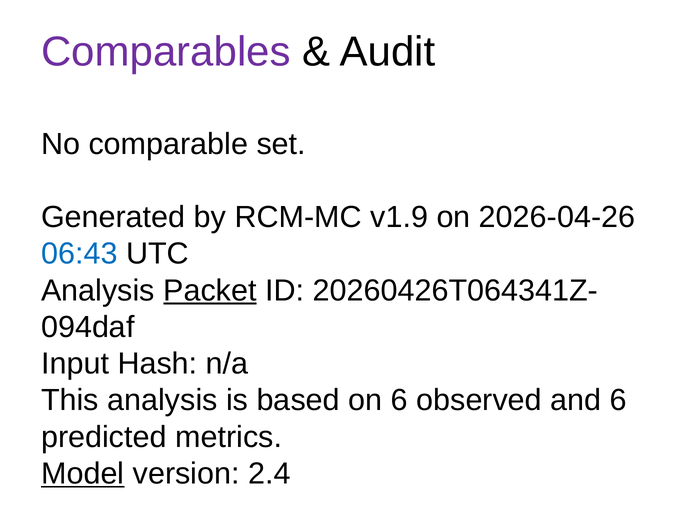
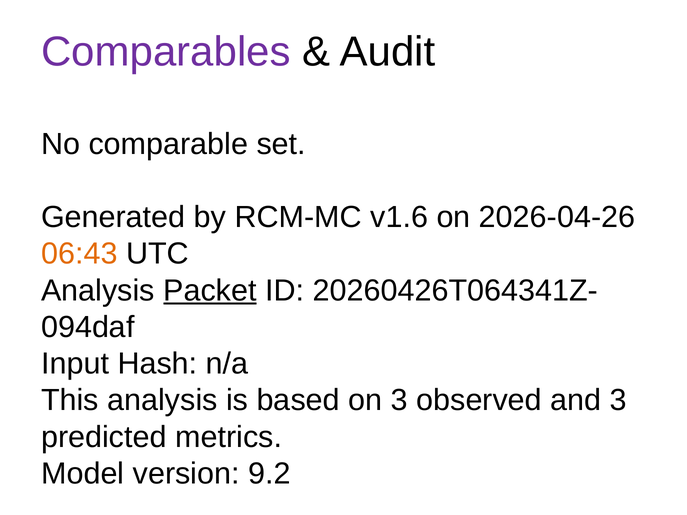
v1.9: v1.9 -> v1.6
06:43 colour: blue -> orange
on 6: 6 -> 3
and 6: 6 -> 3
Model underline: present -> none
2.4: 2.4 -> 9.2
